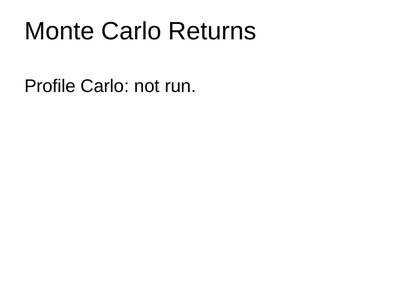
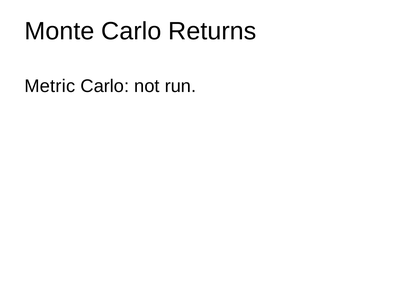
Profile: Profile -> Metric
